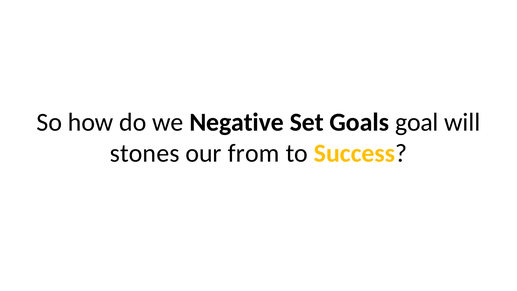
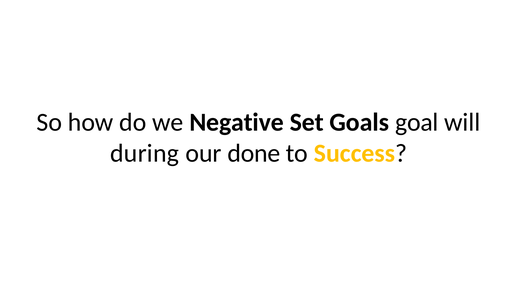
stones: stones -> during
from: from -> done
